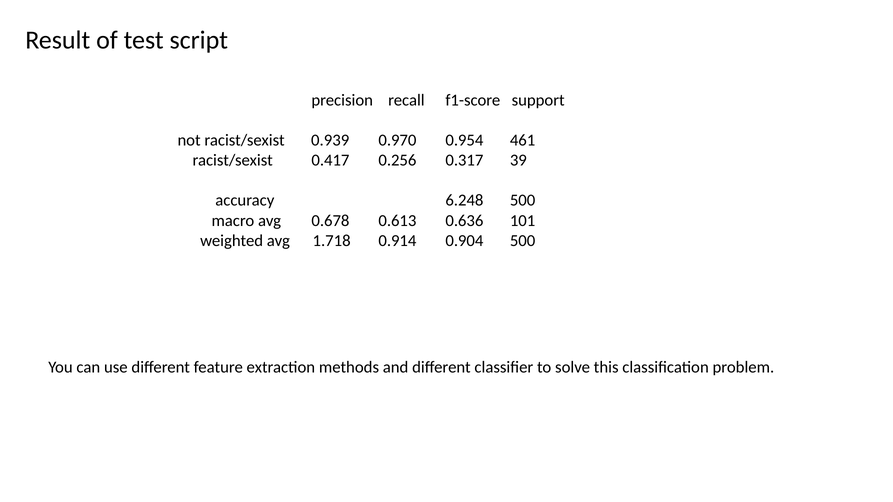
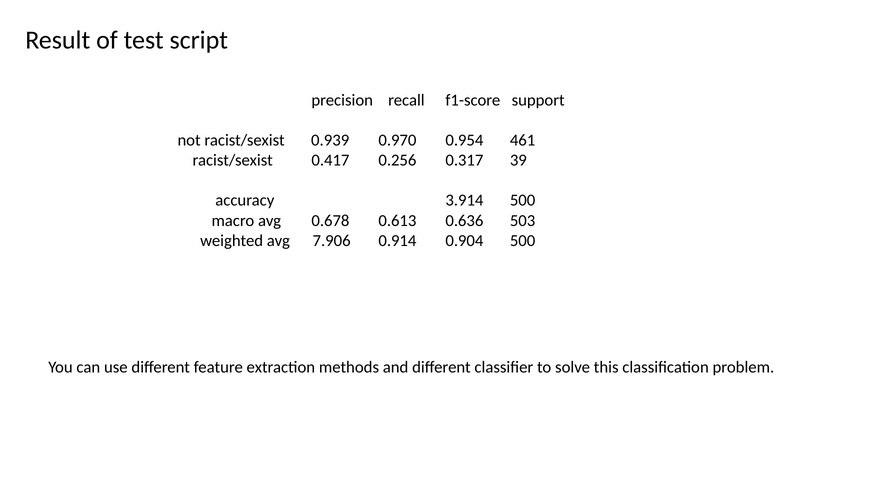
6.248: 6.248 -> 3.914
101: 101 -> 503
1.718: 1.718 -> 7.906
